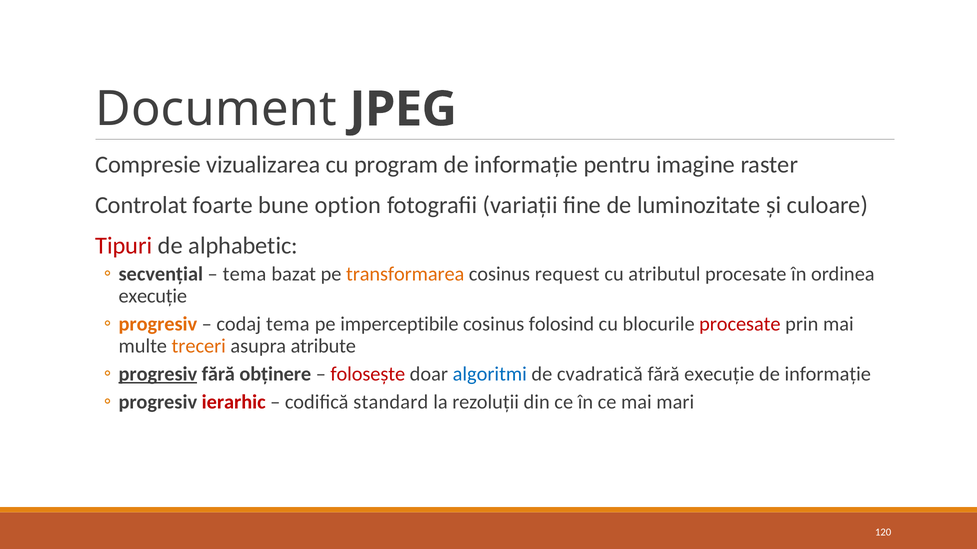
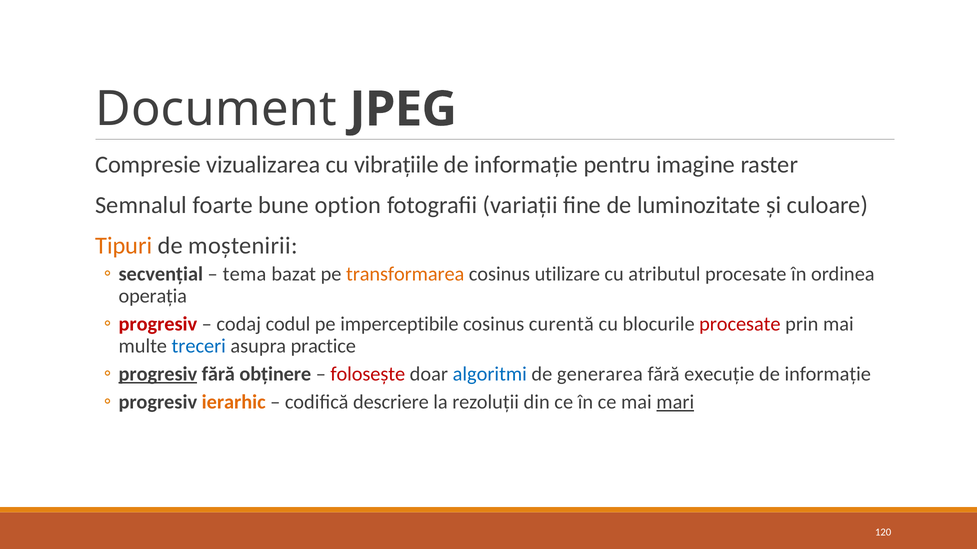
program: program -> vibrațiile
Controlat: Controlat -> Semnalul
Tipuri colour: red -> orange
alphabetic: alphabetic -> moștenirii
request: request -> utilizare
execuție at (153, 296): execuție -> operația
progresiv at (158, 324) colour: orange -> red
codaj tema: tema -> codul
folosind: folosind -> curentă
treceri colour: orange -> blue
atribute: atribute -> practice
cvadratică: cvadratică -> generarea
ierarhic colour: red -> orange
standard: standard -> descriere
mari underline: none -> present
